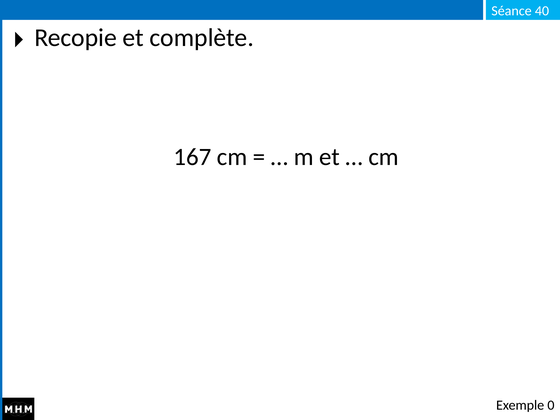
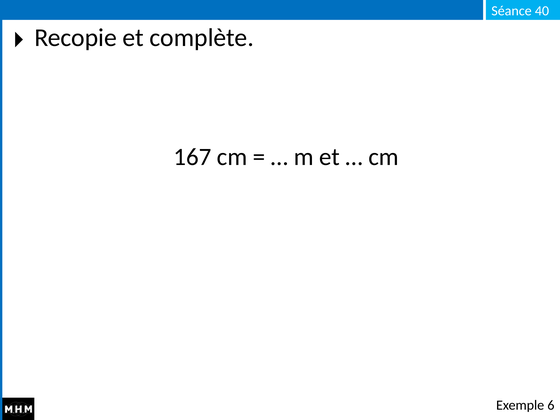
0: 0 -> 6
